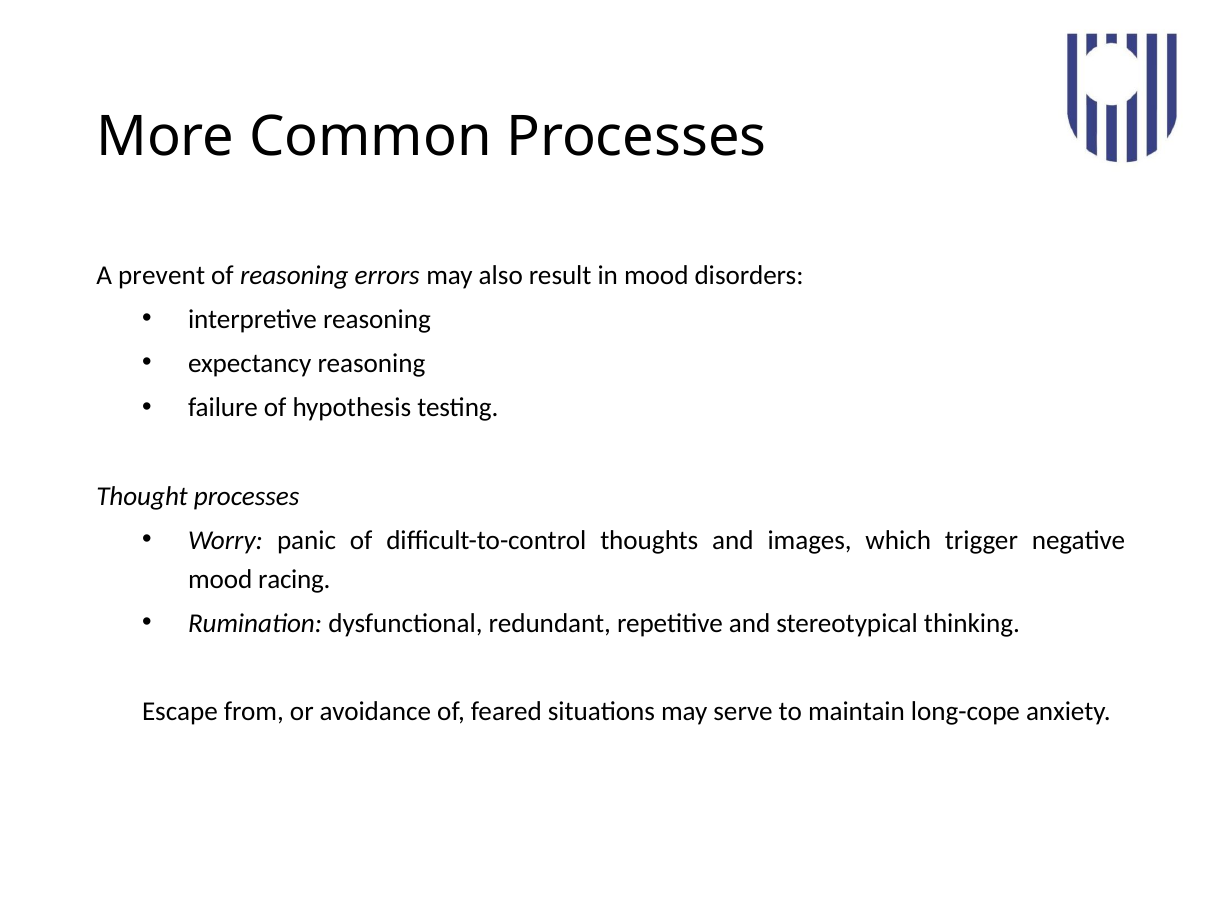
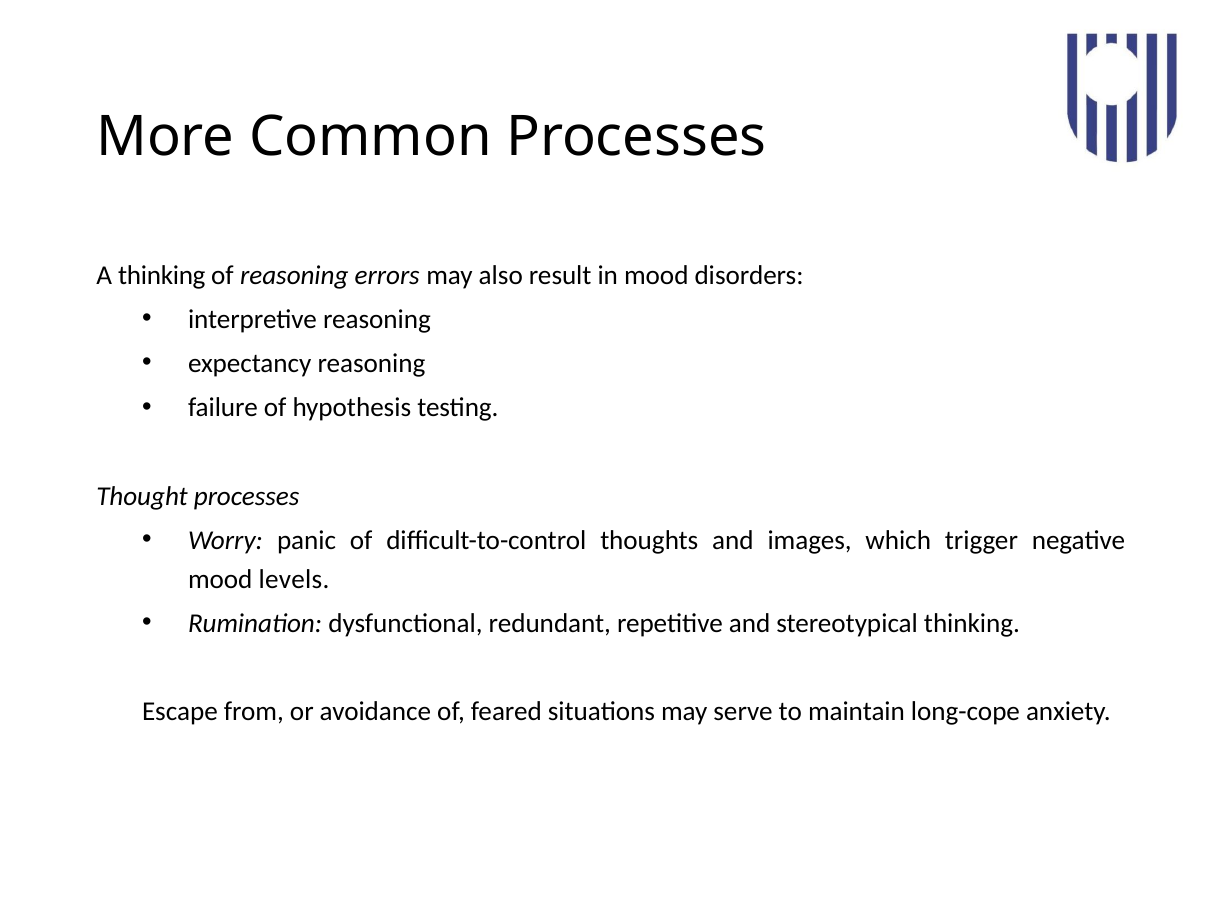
A prevent: prevent -> thinking
racing: racing -> levels
